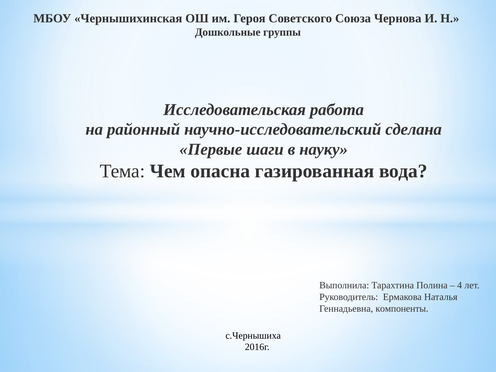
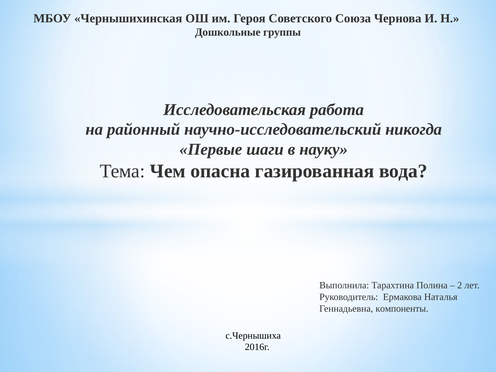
сделана: сделана -> никогда
4: 4 -> 2
